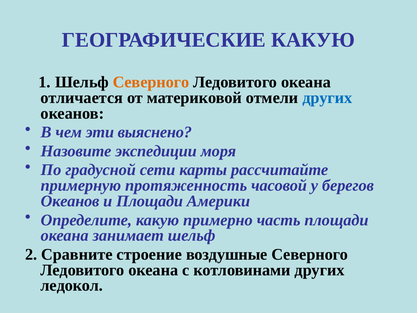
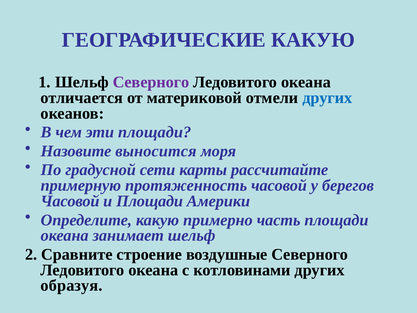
Северного at (151, 82) colour: orange -> purple
эти выяснено: выяснено -> площади
экспедиции: экспедиции -> выносится
Океанов at (70, 201): Океанов -> Часовой
ледокол: ледокол -> образуя
